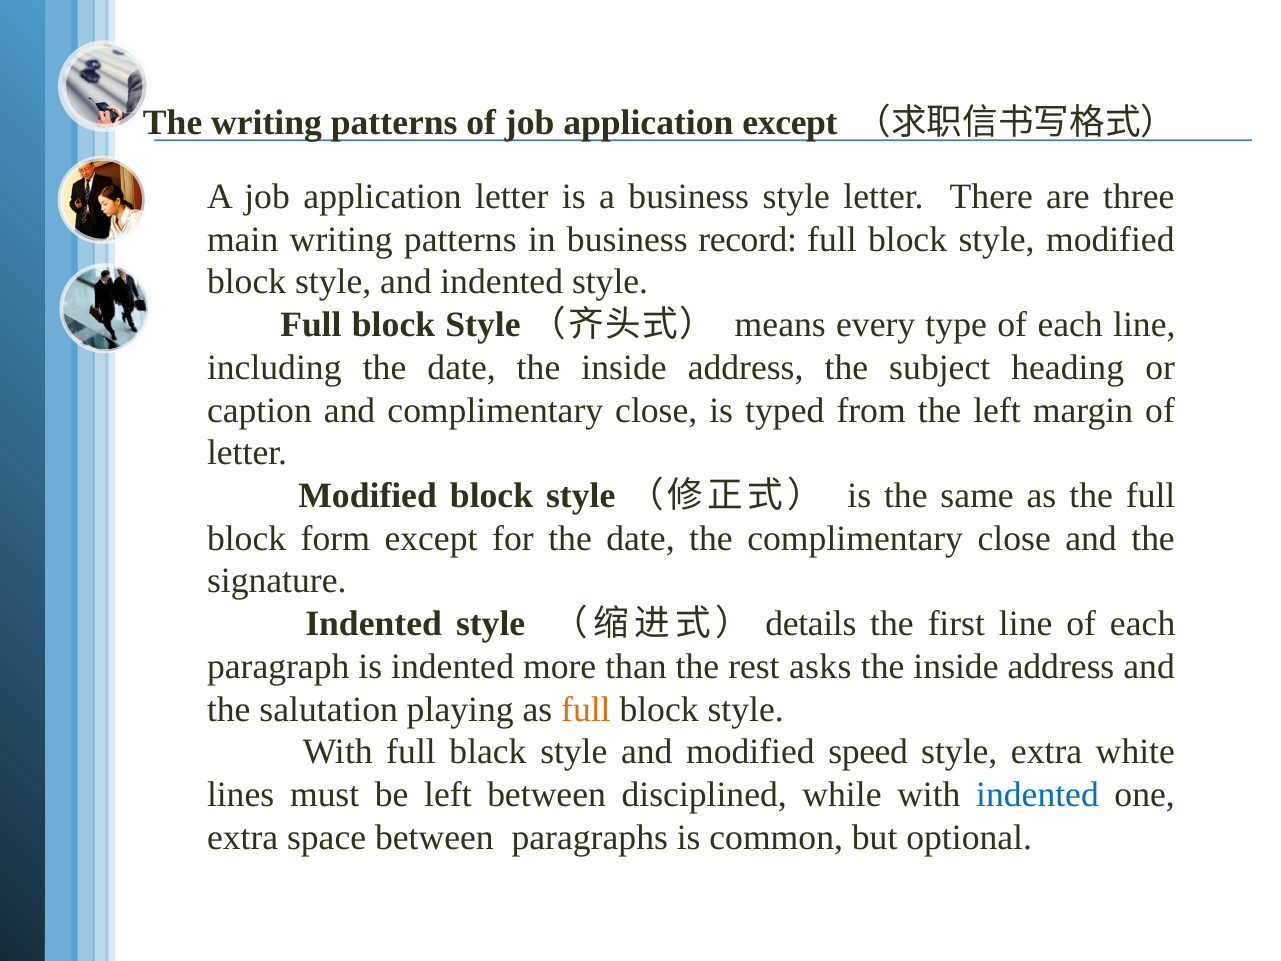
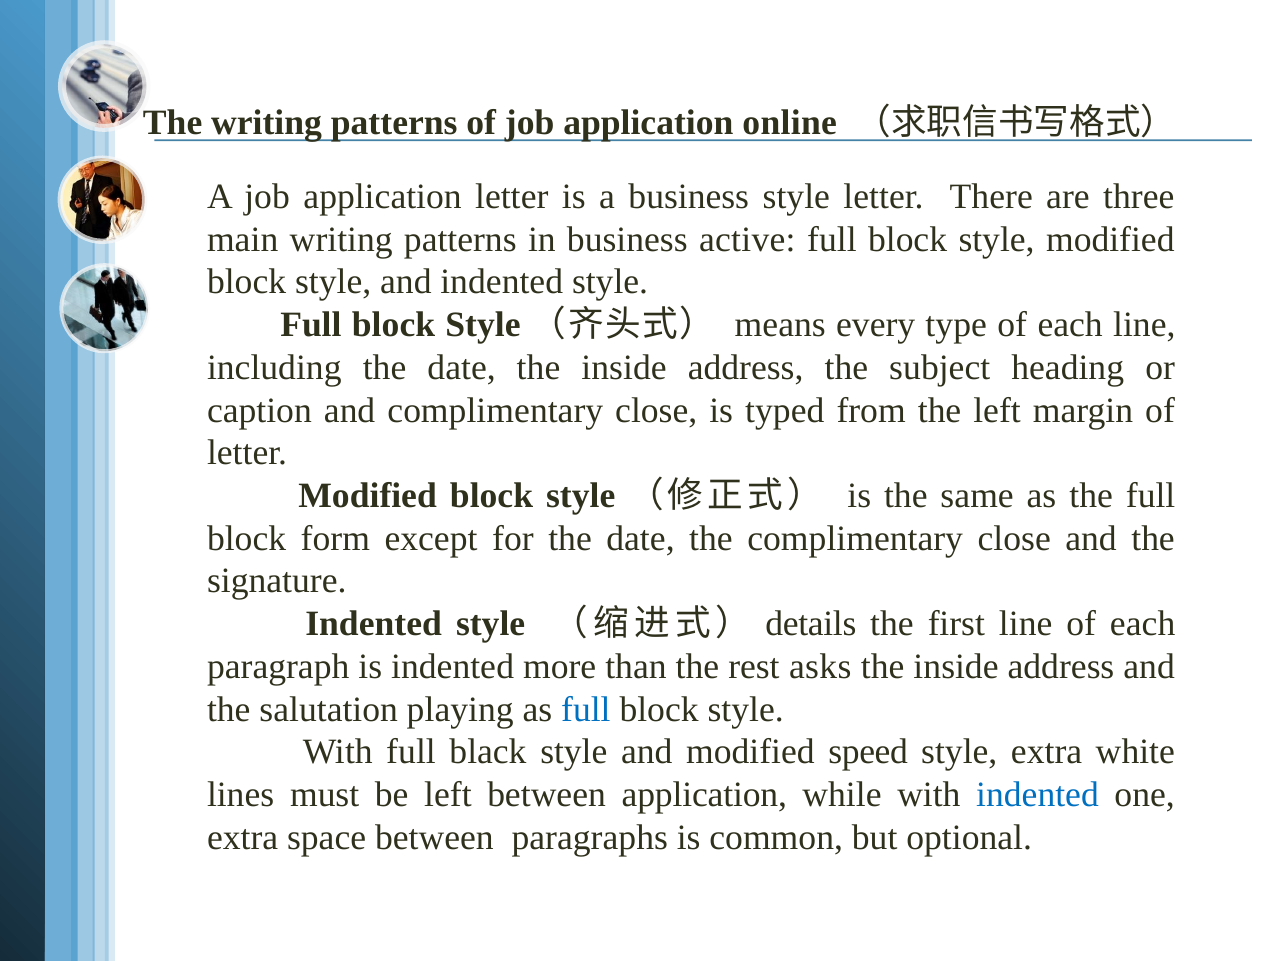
application except: except -> online
record: record -> active
full at (586, 709) colour: orange -> blue
between disciplined: disciplined -> application
